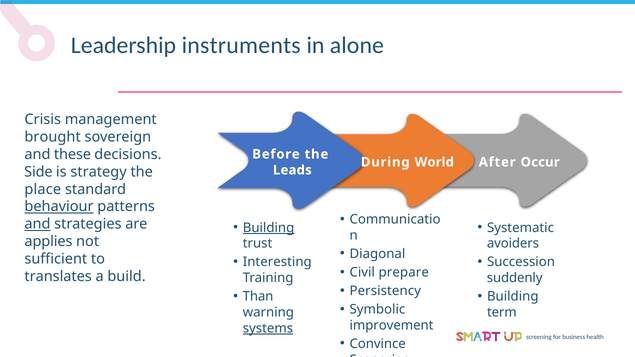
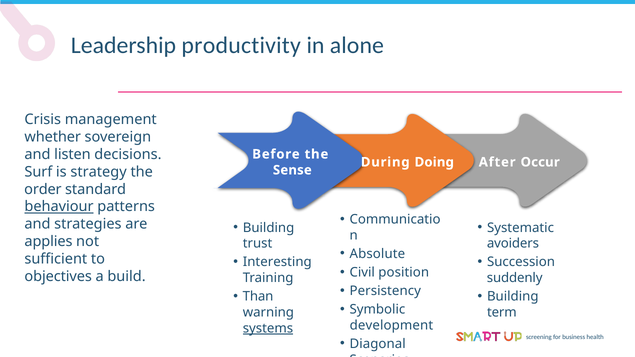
instruments: instruments -> productivity
brought: brought -> whether
these: these -> listen
World: World -> Doing
Side: Side -> Surf
Leads: Leads -> Sense
place: place -> order
and at (38, 224) underline: present -> none
Building at (269, 228) underline: present -> none
Diagonal: Diagonal -> Absolute
prepare: prepare -> position
translates: translates -> objectives
improvement: improvement -> development
Convince: Convince -> Diagonal
